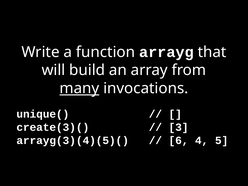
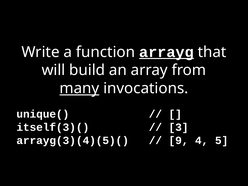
arrayg underline: none -> present
create(3)(: create(3)( -> itself(3)(
6: 6 -> 9
